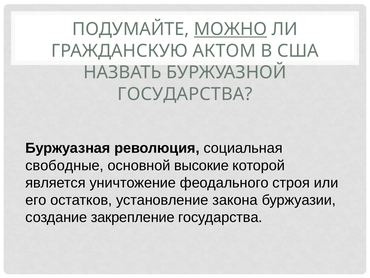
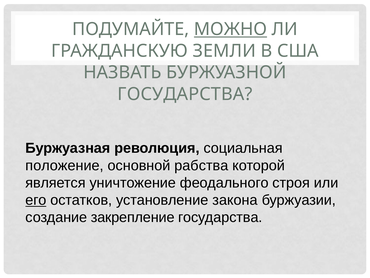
АКТОМ: АКТОМ -> ЗЕМЛИ
свободные: свободные -> положение
высокие: высокие -> рабства
его underline: none -> present
